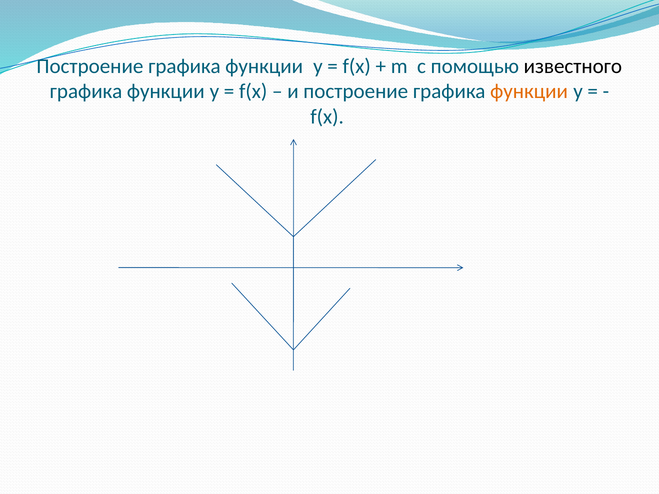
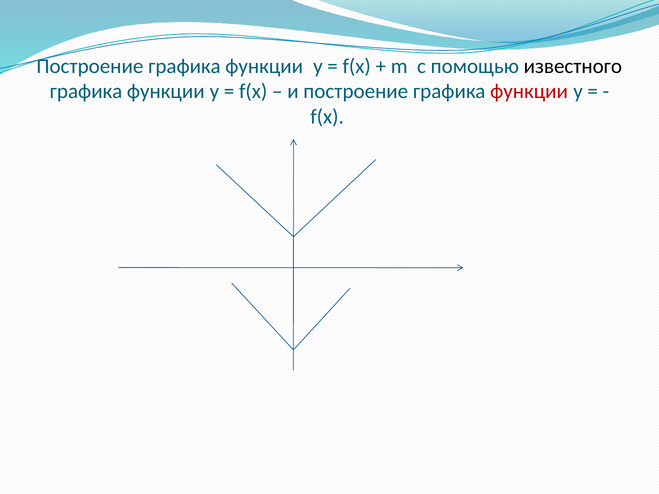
функции at (529, 91) colour: orange -> red
